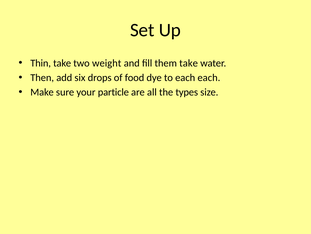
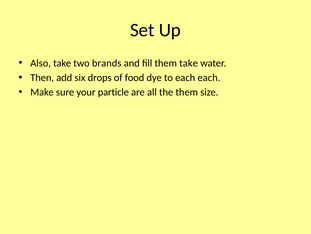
Thin: Thin -> Also
weight: weight -> brands
the types: types -> them
